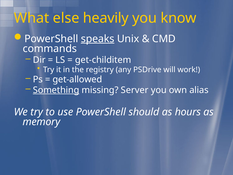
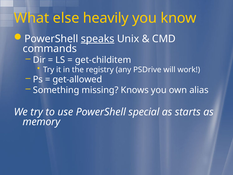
Something underline: present -> none
Server: Server -> Knows
should: should -> special
hours: hours -> starts
